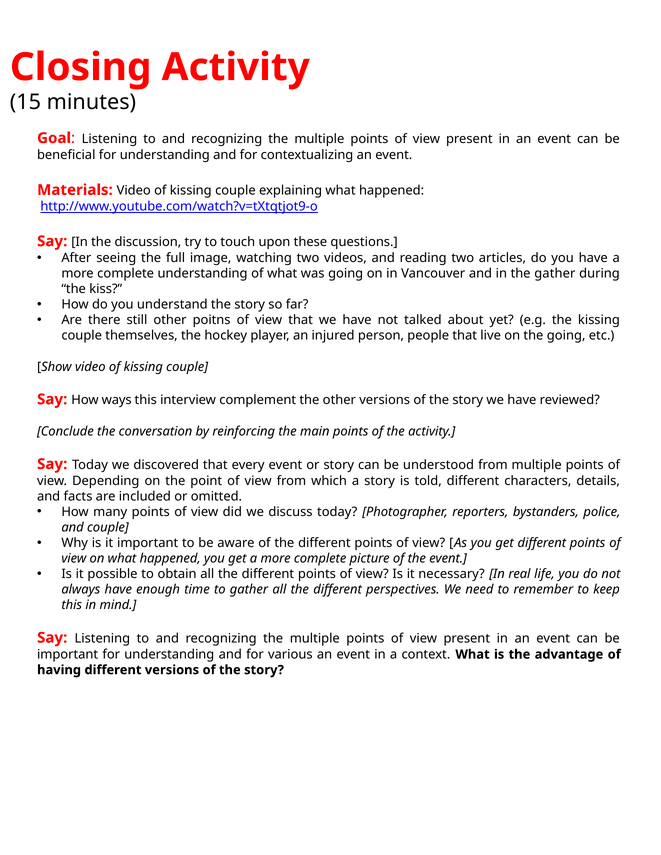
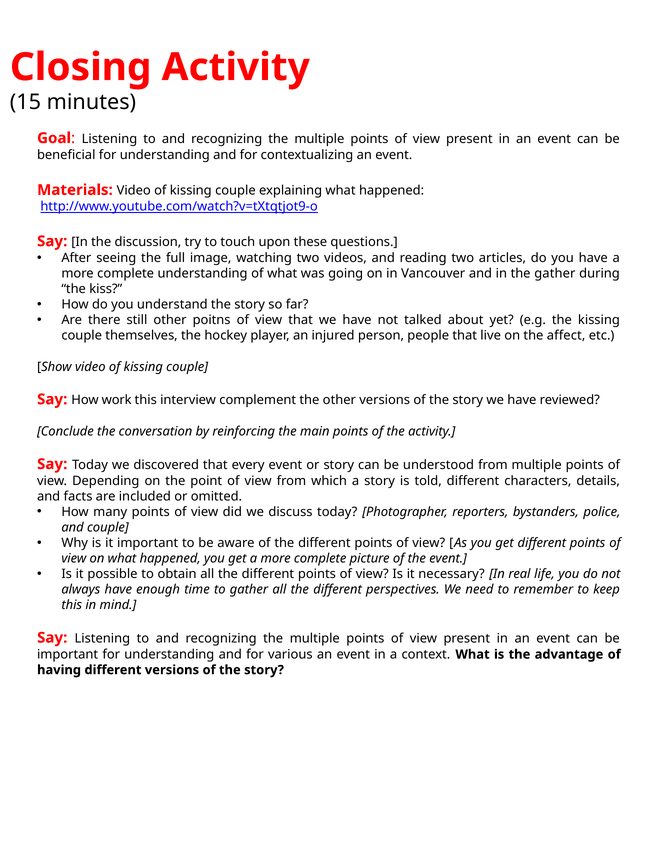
the going: going -> affect
ways: ways -> work
